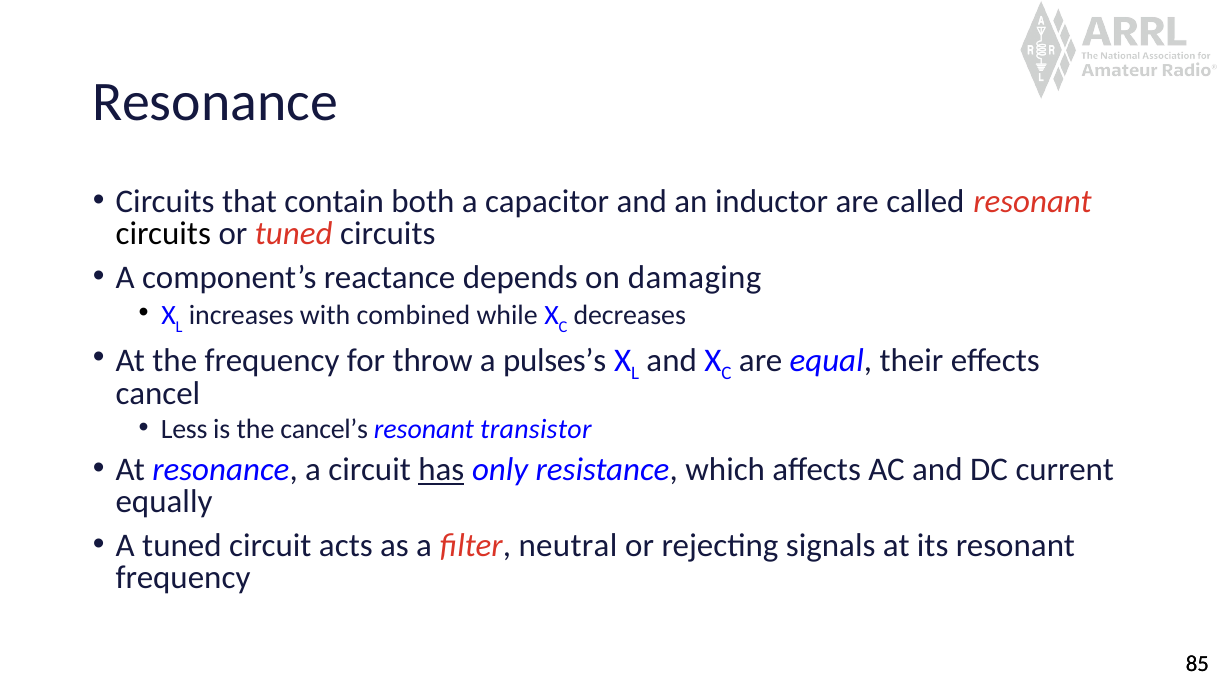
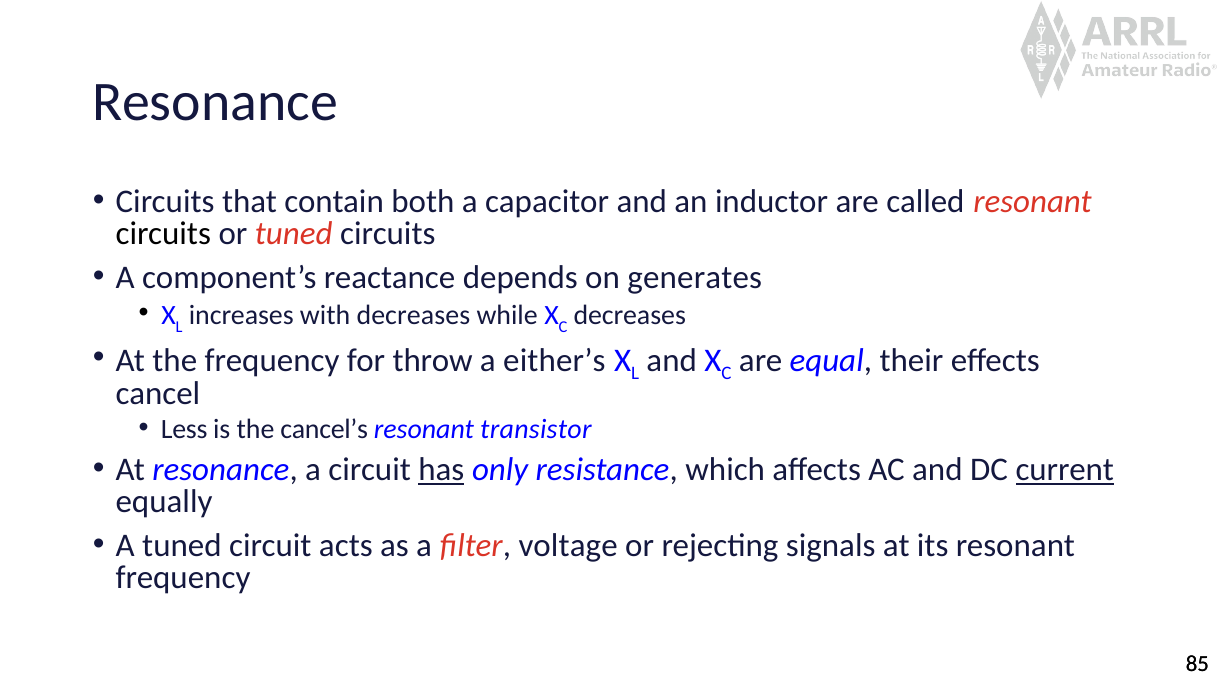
damaging: damaging -> generates
with combined: combined -> decreases
pulses’s: pulses’s -> either’s
current underline: none -> present
neutral: neutral -> voltage
